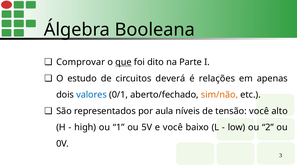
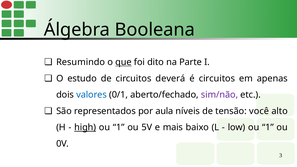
Comprovar: Comprovar -> Resumindo
é relações: relações -> circuitos
sim/não colour: orange -> purple
high underline: none -> present
e você: você -> mais
low ou 2: 2 -> 1
